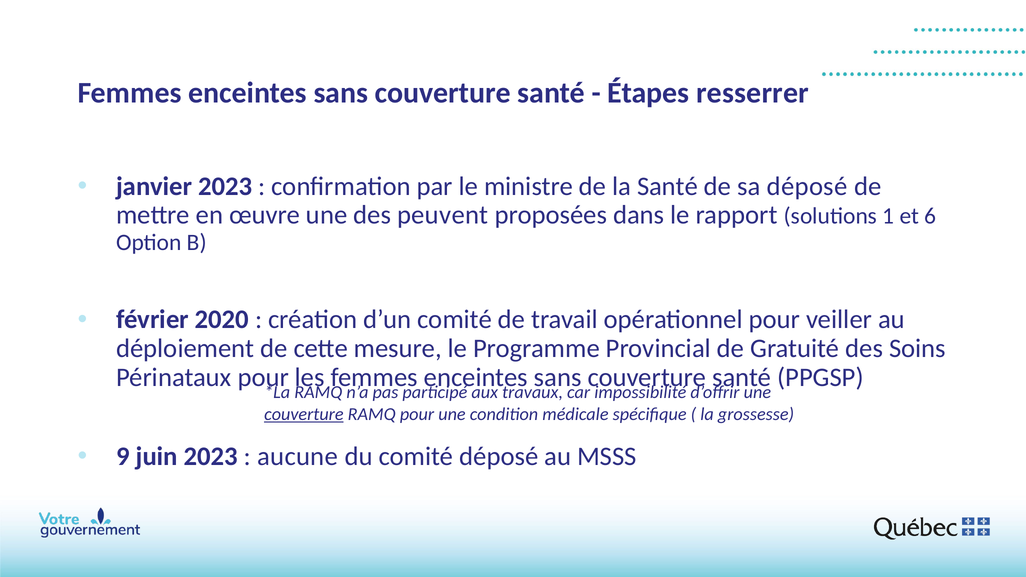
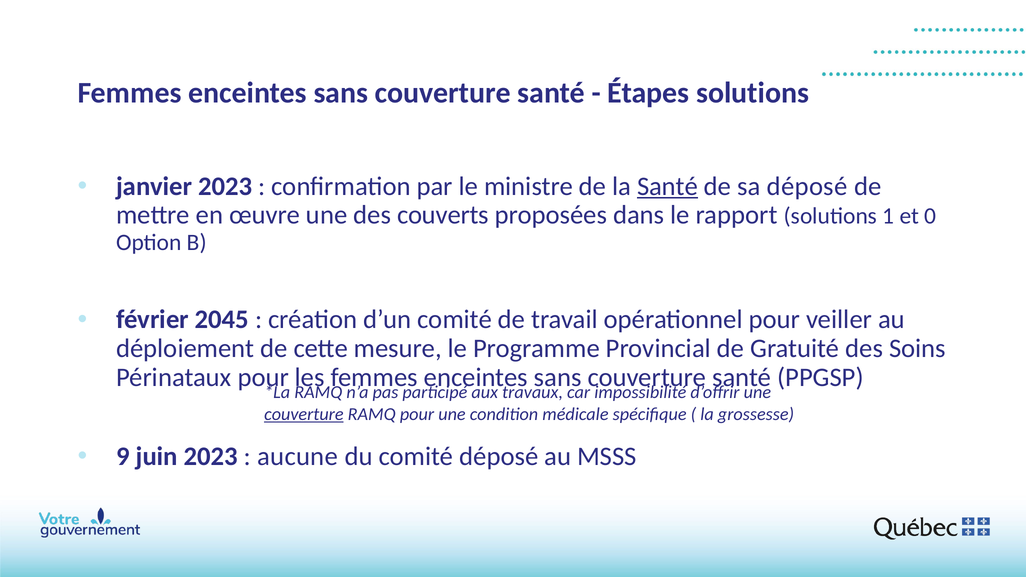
Étapes resserrer: resserrer -> solutions
Santé at (667, 186) underline: none -> present
peuvent: peuvent -> couverts
6: 6 -> 0
2020: 2020 -> 2045
